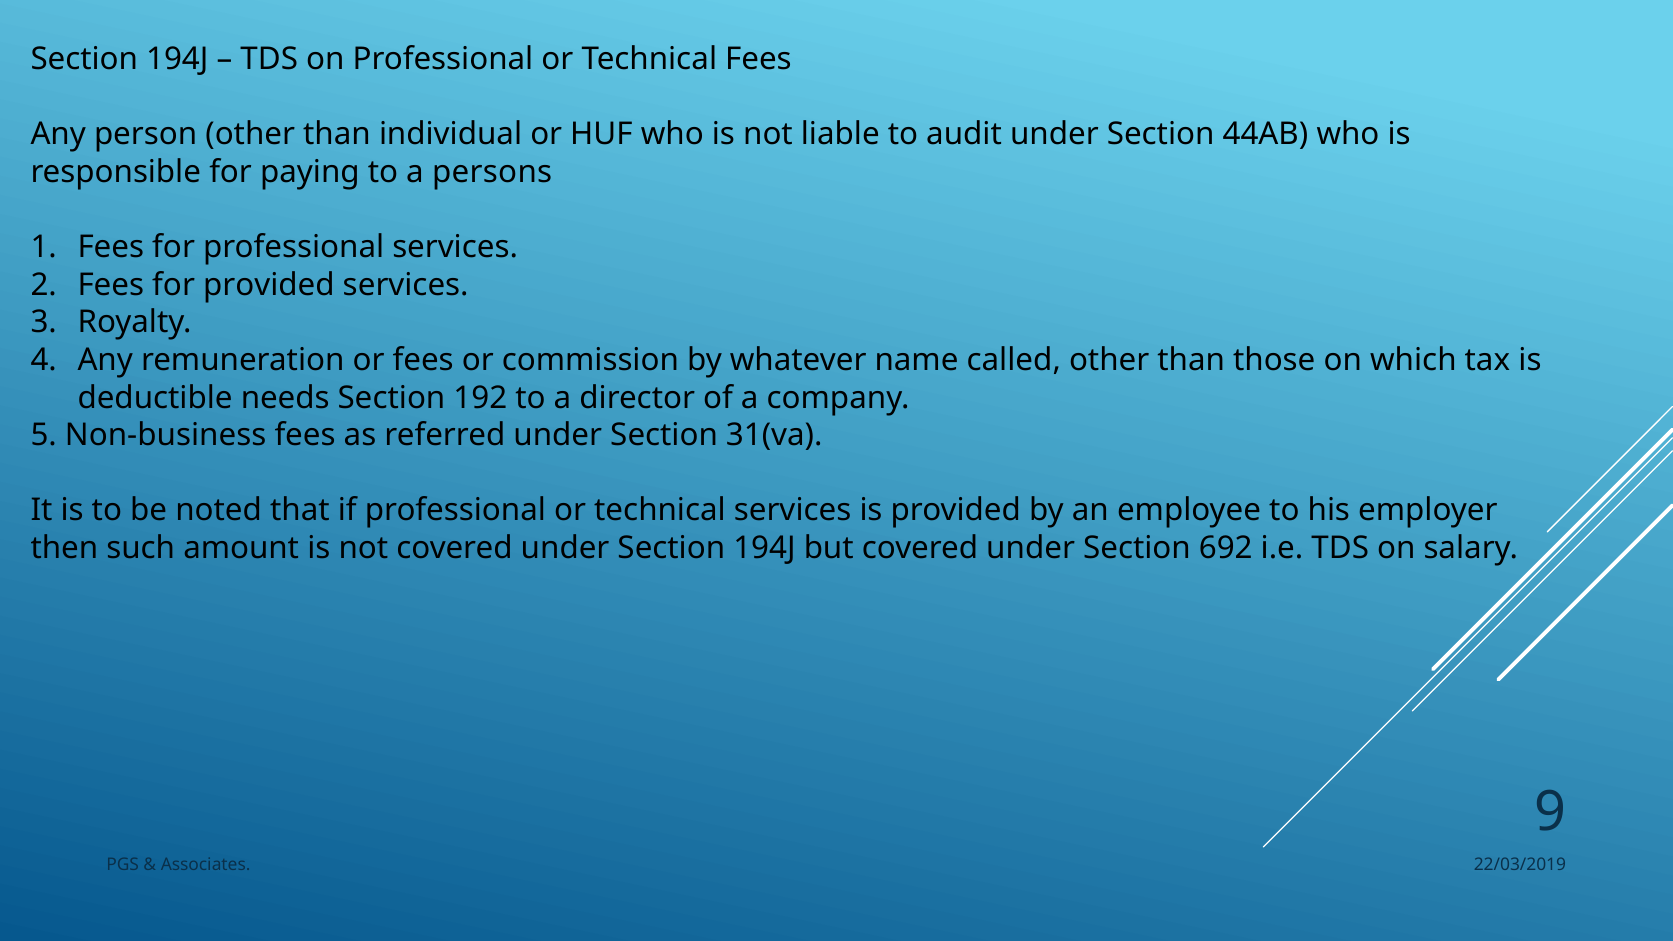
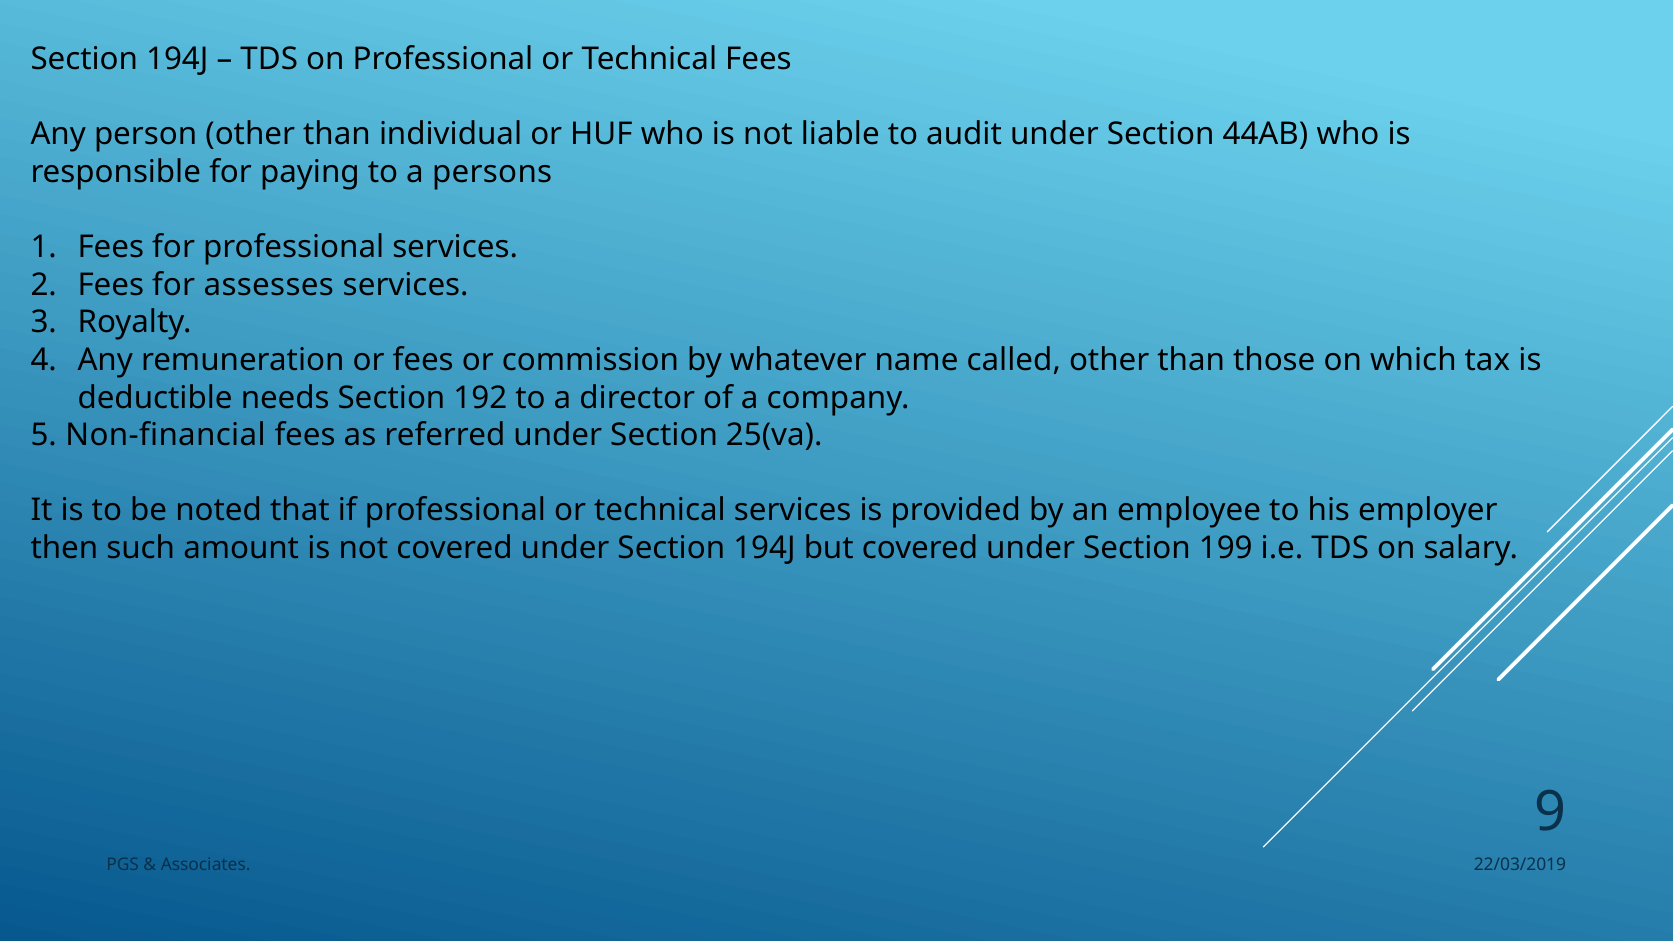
for provided: provided -> assesses
Non-business: Non-business -> Non-financial
31(va: 31(va -> 25(va
692: 692 -> 199
